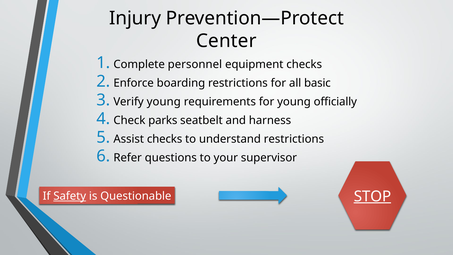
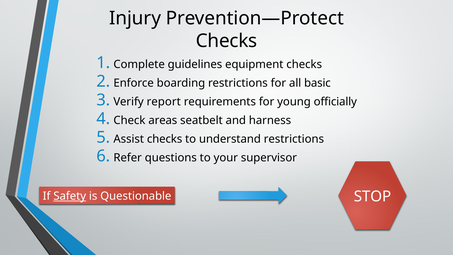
Center at (226, 41): Center -> Checks
personnel: personnel -> guidelines
Verify young: young -> report
parks: parks -> areas
STOP underline: present -> none
